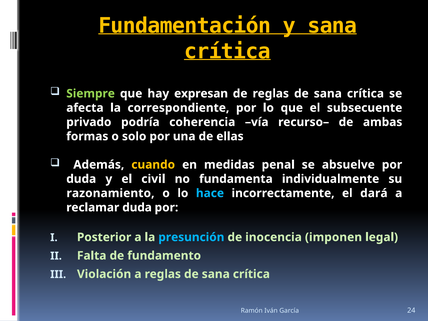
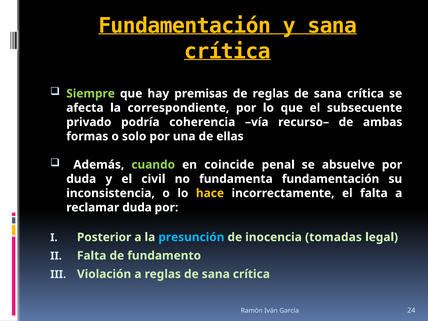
expresan: expresan -> premisas
cuando colour: yellow -> light green
medidas: medidas -> coincide
fundamenta individualmente: individualmente -> fundamentación
razonamiento: razonamiento -> inconsistencia
hace colour: light blue -> yellow
el dará: dará -> falta
imponen: imponen -> tomadas
